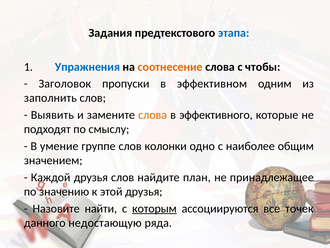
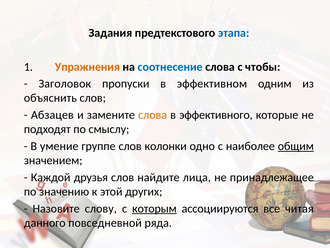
Упражнения colour: blue -> orange
соотнесение colour: orange -> blue
заполнить: заполнить -> объяснить
Выявить: Выявить -> Абзацев
общим underline: none -> present
план: план -> лица
этой друзья: друзья -> других
найти: найти -> слову
точек: точек -> читая
недостающую: недостающую -> повседневной
